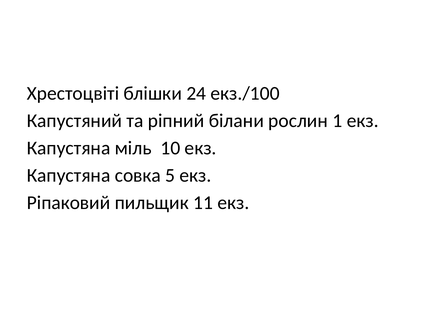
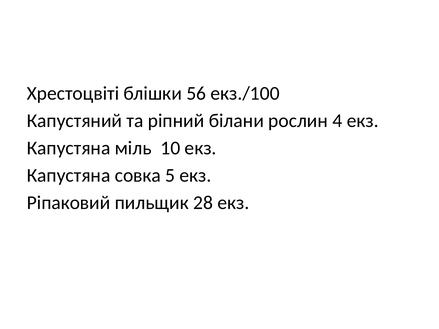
24: 24 -> 56
1: 1 -> 4
11: 11 -> 28
